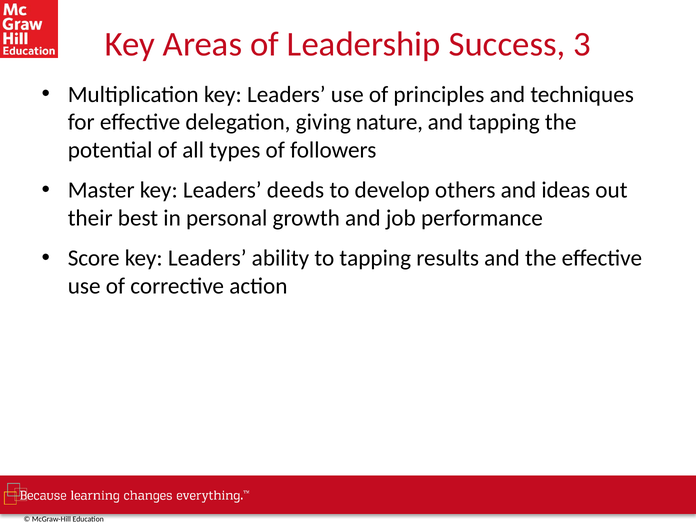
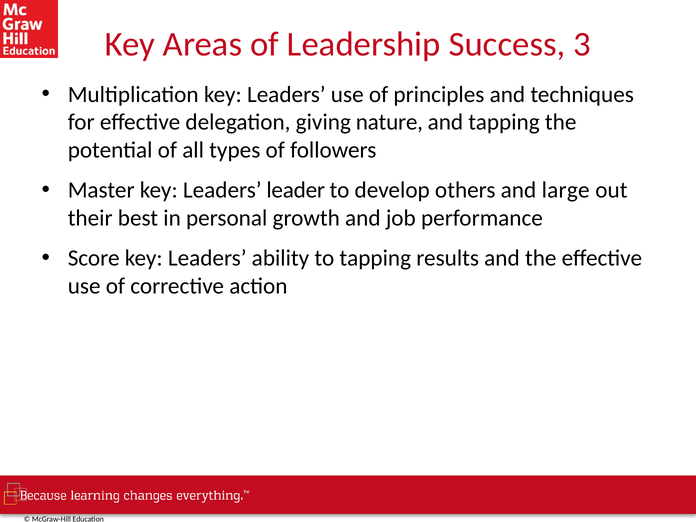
deeds: deeds -> leader
ideas: ideas -> large
